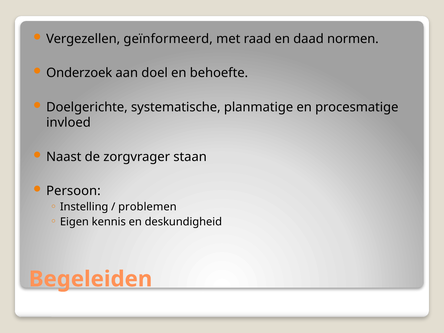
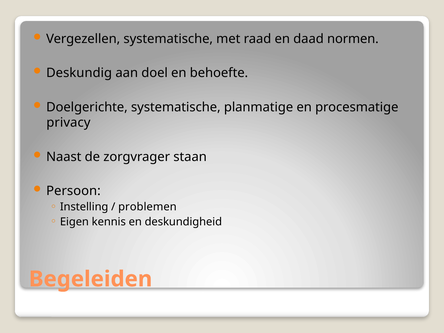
Vergezellen geïnformeerd: geïnformeerd -> systematische
Onderzoek: Onderzoek -> Deskundig
invloed: invloed -> privacy
